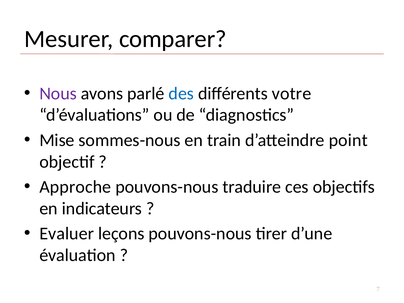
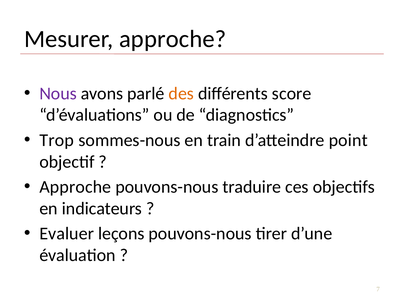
Mesurer comparer: comparer -> approche
des colour: blue -> orange
votre: votre -> score
Mise: Mise -> Trop
